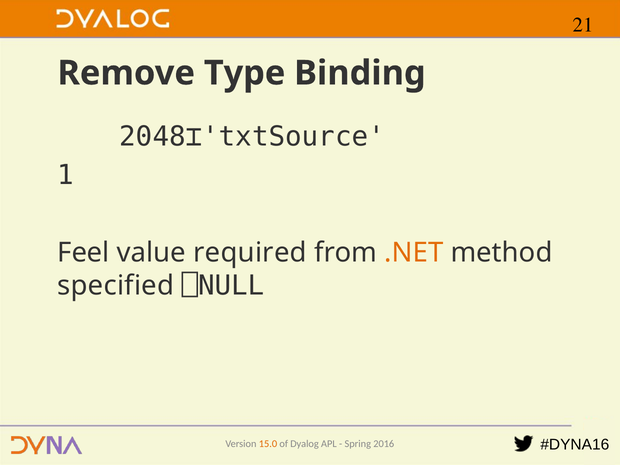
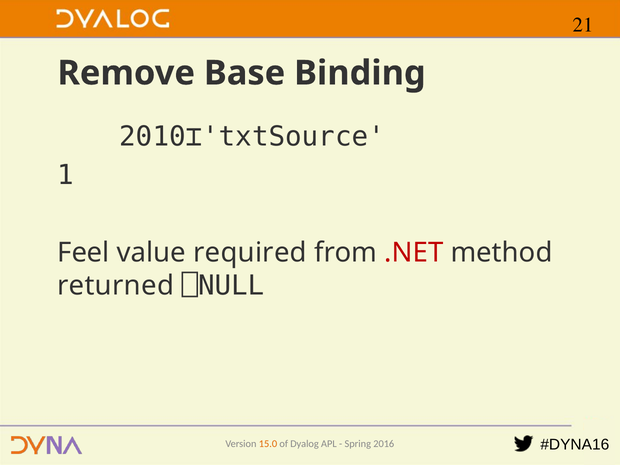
Type: Type -> Base
2048⌶'txtSource: 2048⌶'txtSource -> 2010⌶'txtSource
.NET colour: orange -> red
specified: specified -> returned
